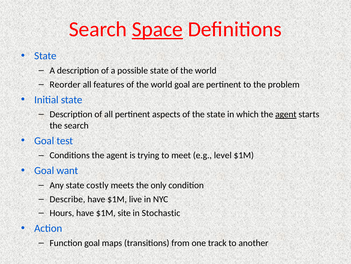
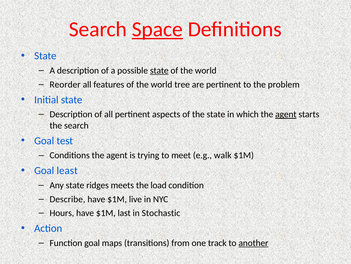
state at (159, 70) underline: none -> present
world goal: goal -> tree
level: level -> walk
want: want -> least
costly: costly -> ridges
only: only -> load
site: site -> last
another underline: none -> present
